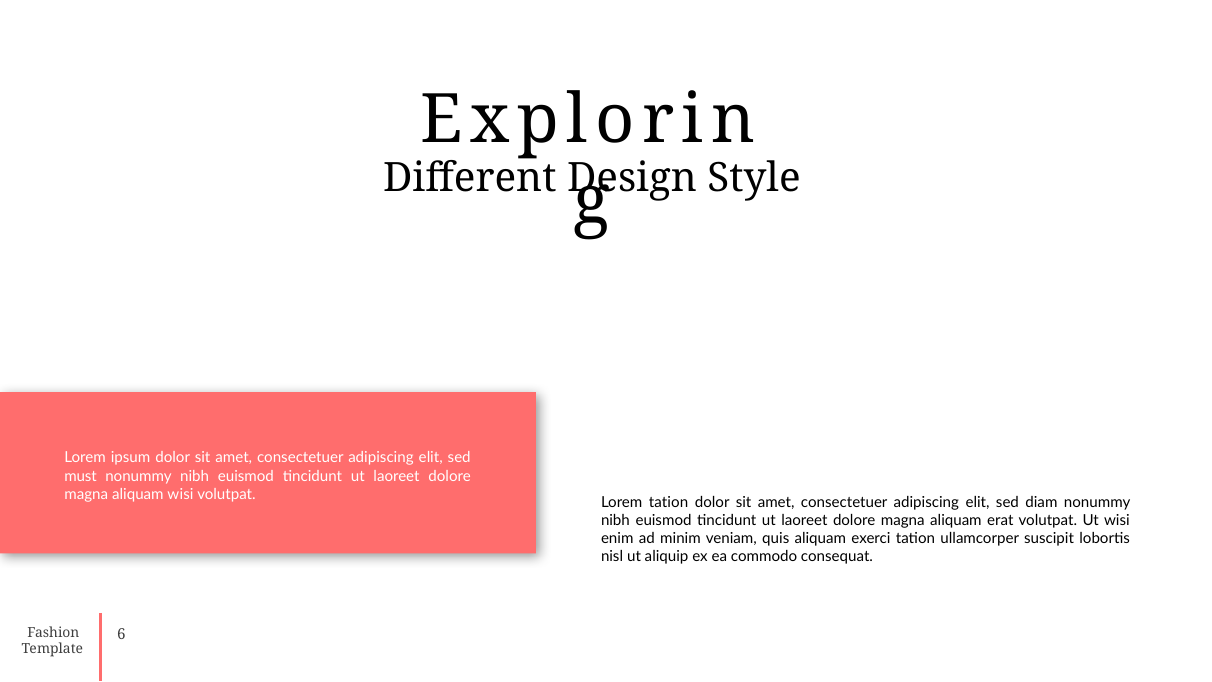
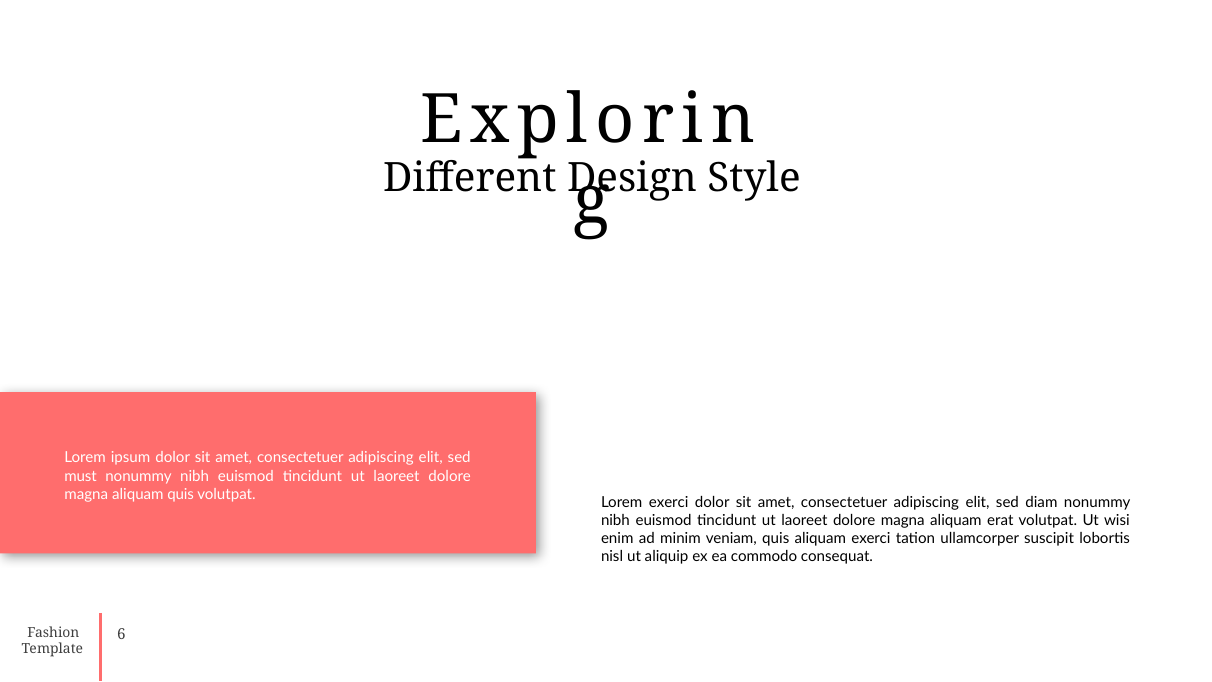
aliquam wisi: wisi -> quis
Lorem tation: tation -> exerci
